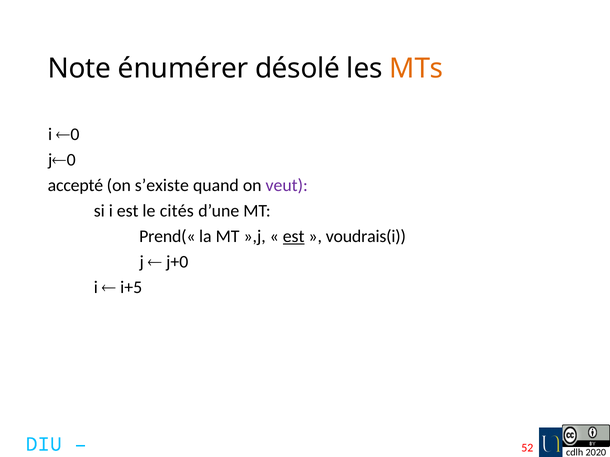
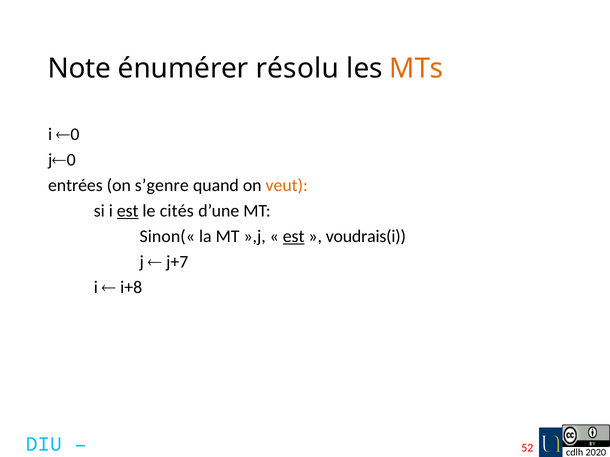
désolé: désolé -> résolu
accepté: accepté -> entrées
s’existe: s’existe -> s’genre
veut colour: purple -> orange
est at (128, 211) underline: none -> present
Prend(«: Prend(« -> Sinon(«
j+0: j+0 -> j+7
i+5: i+5 -> i+8
